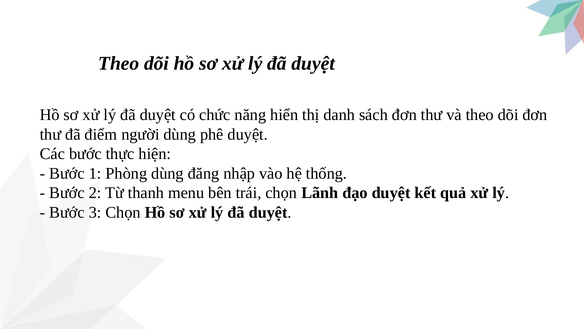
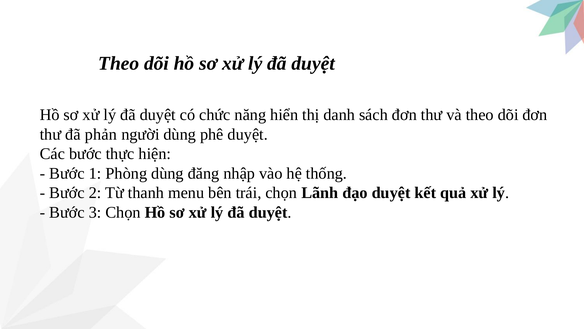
điểm: điểm -> phản
